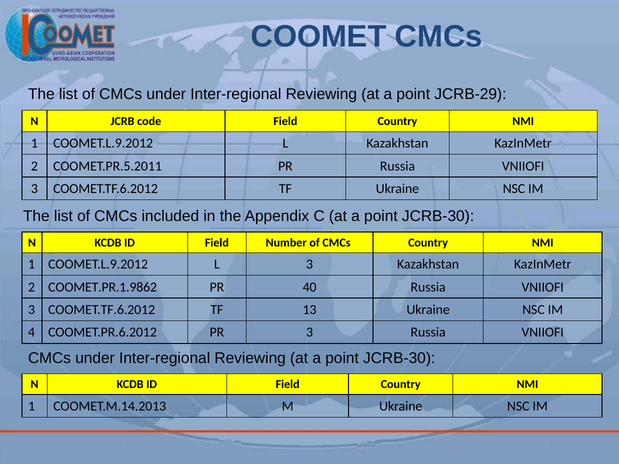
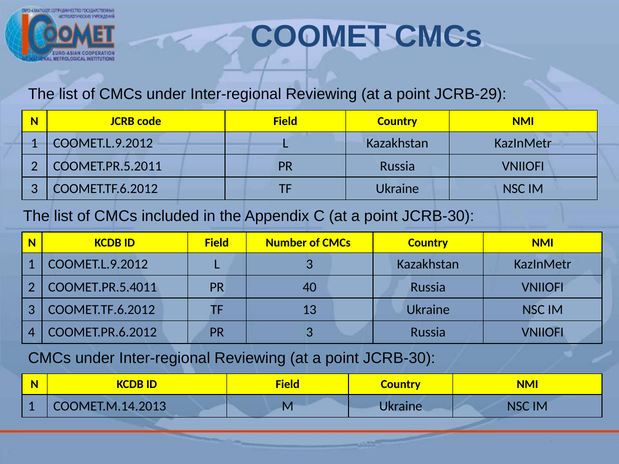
COOMET.PR.1.9862: COOMET.PR.1.9862 -> COOMET.PR.5.4011
